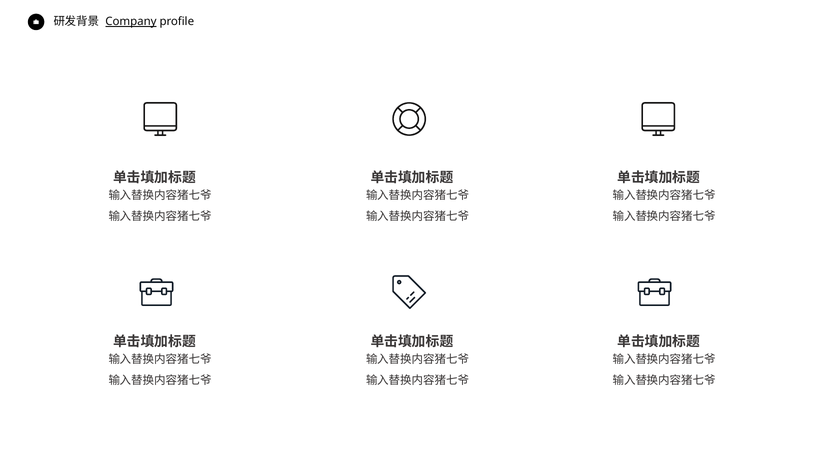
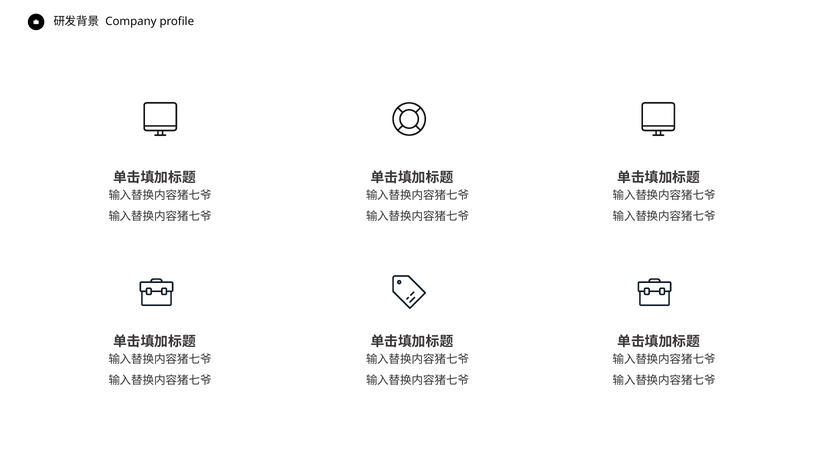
Company underline: present -> none
